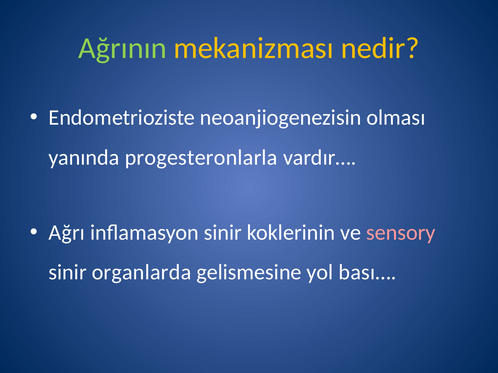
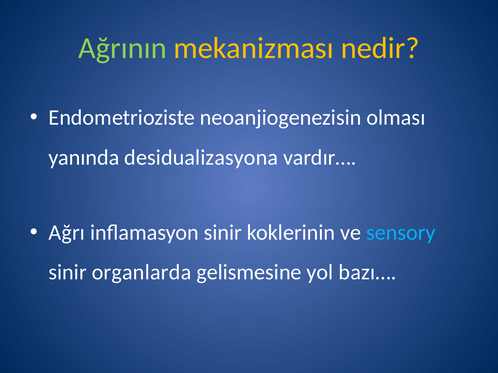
progesteronlarla: progesteronlarla -> desidualizasyona
sensory colour: pink -> light blue
bası…: bası… -> bazı…
